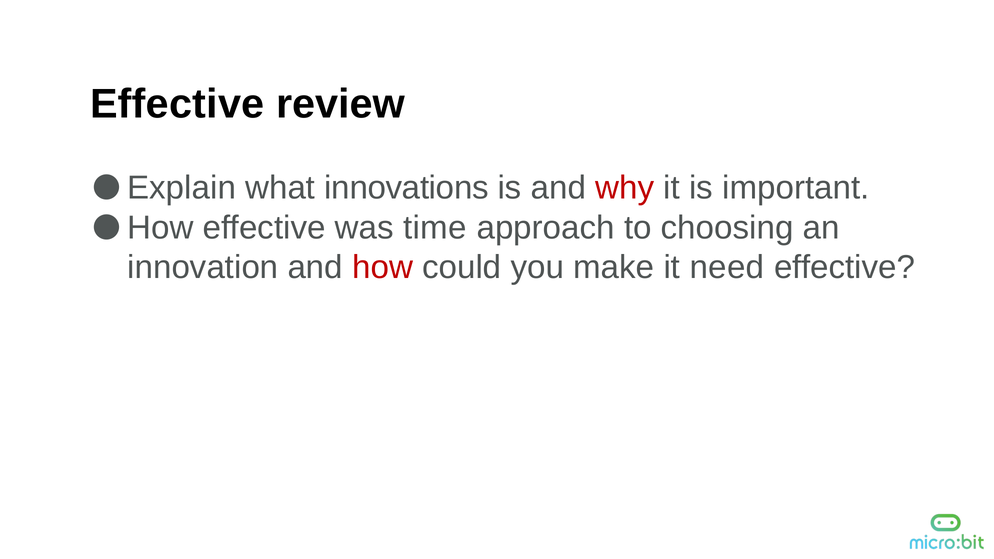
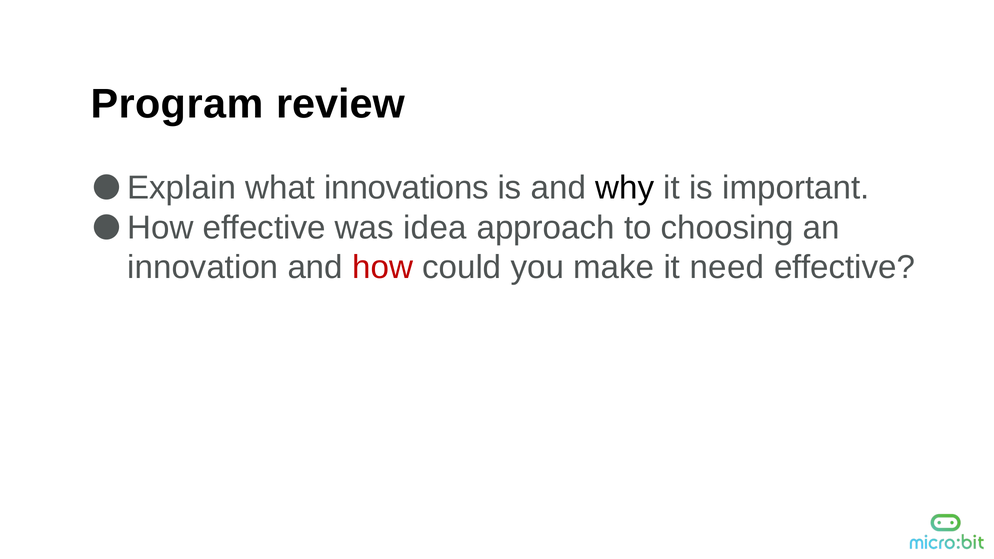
Effective at (177, 104): Effective -> Program
why colour: red -> black
time: time -> idea
